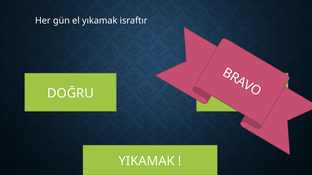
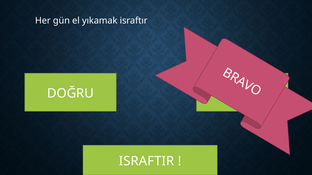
YIKAMAK: YIKAMAK -> ISRAFTIR
